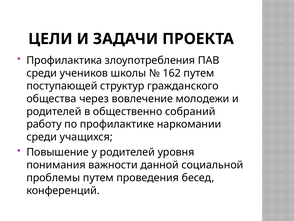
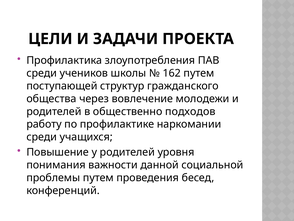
собраний: собраний -> подходов
